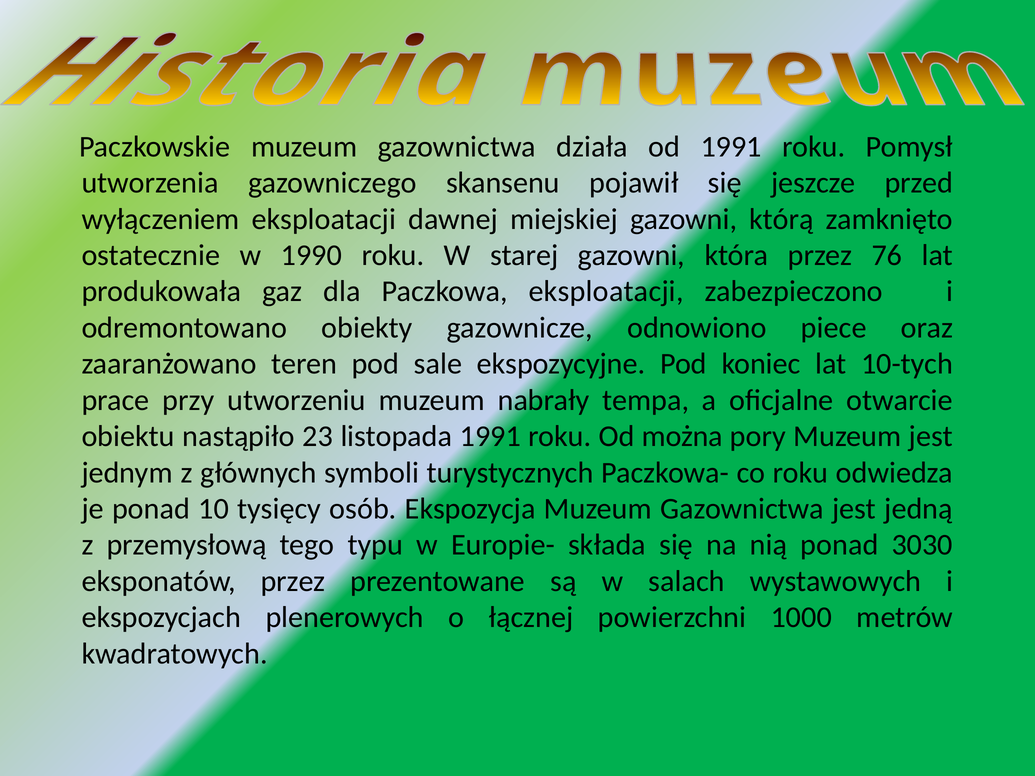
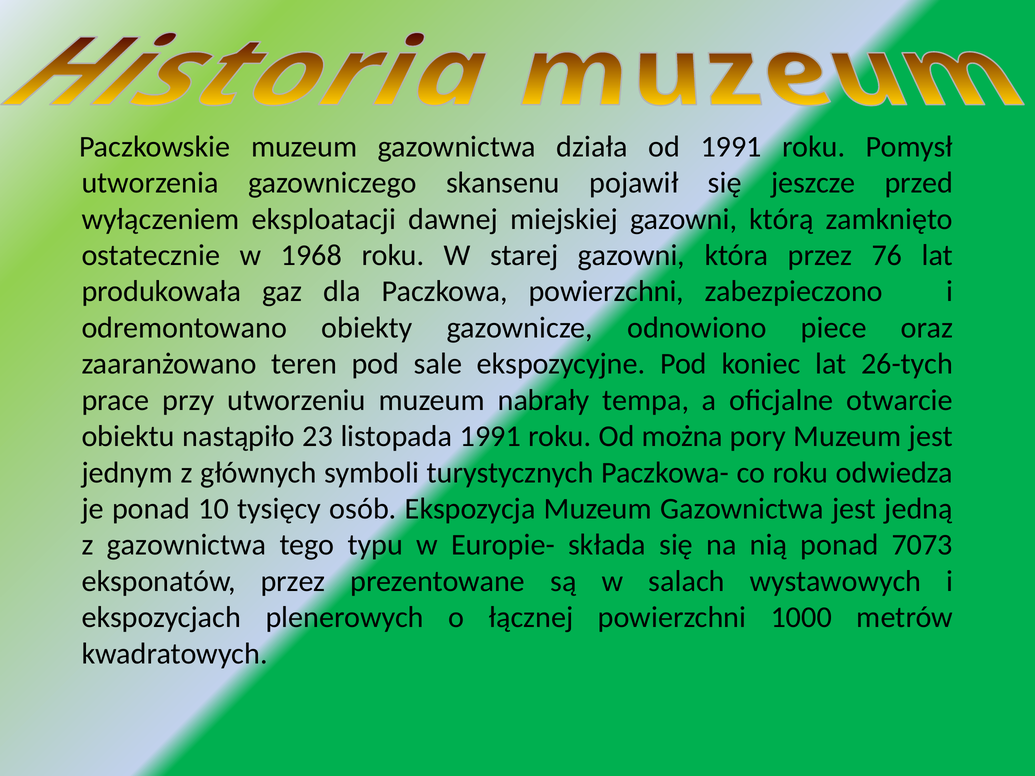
1990: 1990 -> 1968
Paczkowa eksploatacji: eksploatacji -> powierzchni
10-tych: 10-tych -> 26-tych
z przemysłową: przemysłową -> gazownictwa
3030: 3030 -> 7073
